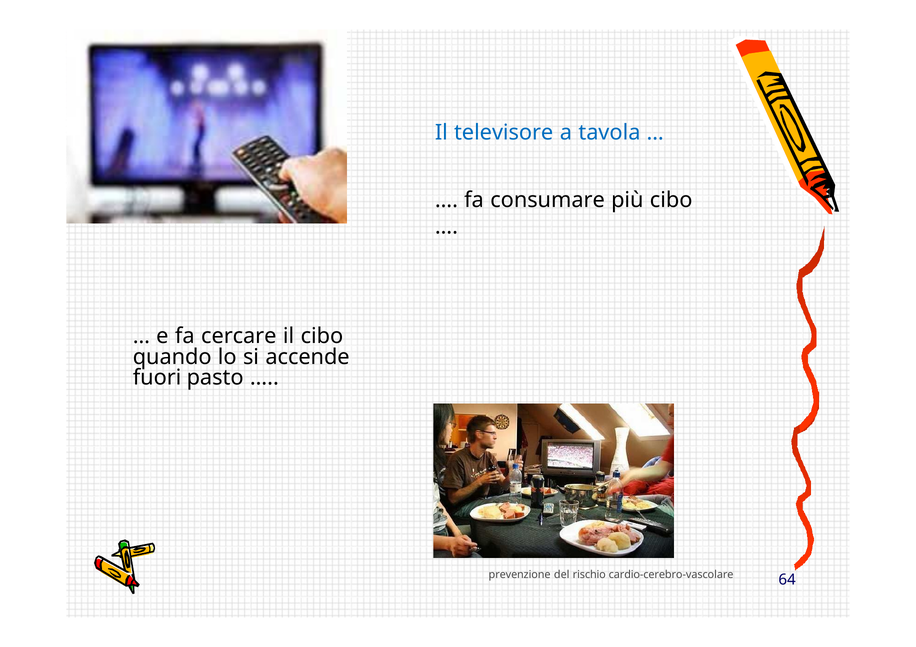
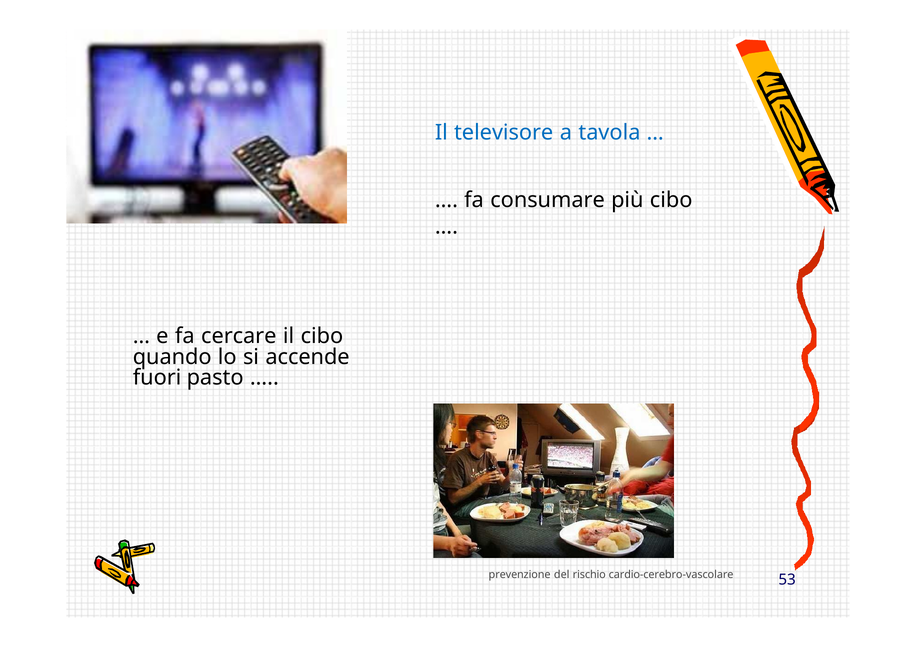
64: 64 -> 53
